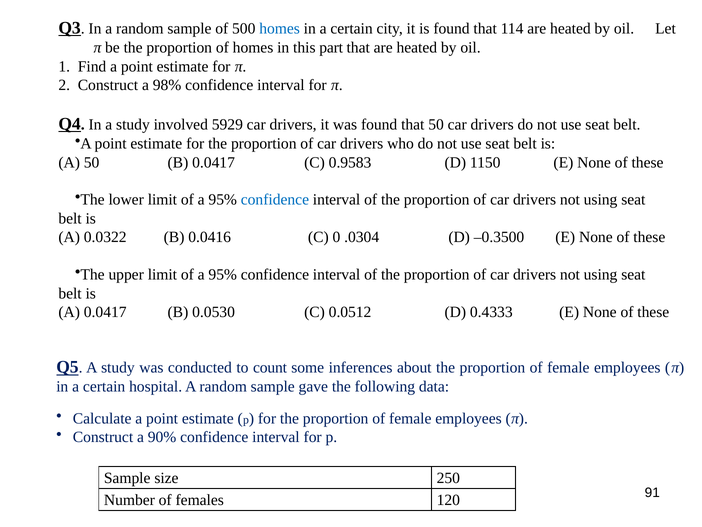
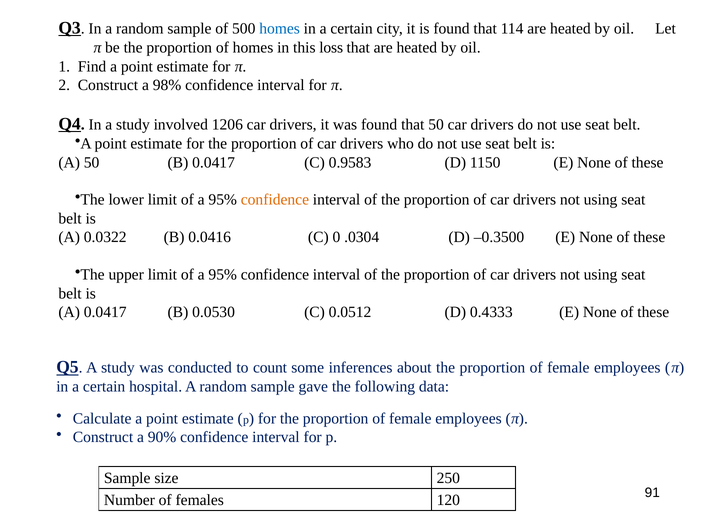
part: part -> loss
5929: 5929 -> 1206
confidence at (275, 200) colour: blue -> orange
